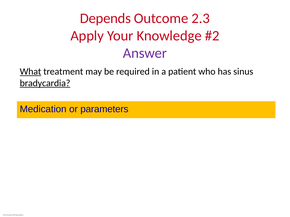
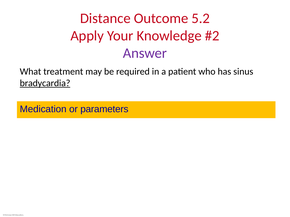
Depends: Depends -> Distance
2.3: 2.3 -> 5.2
What underline: present -> none
